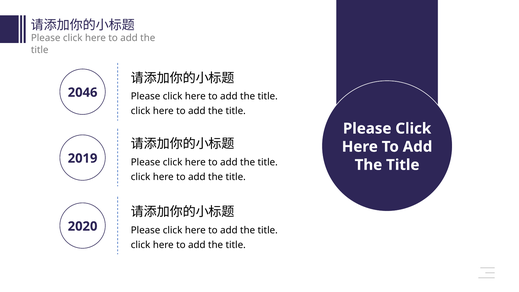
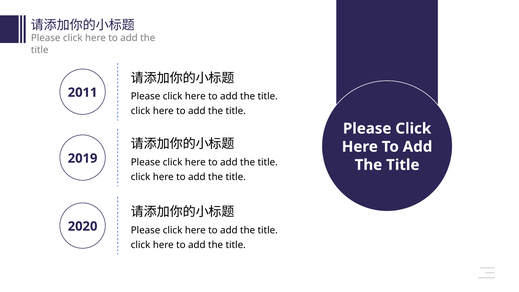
2046: 2046 -> 2011
